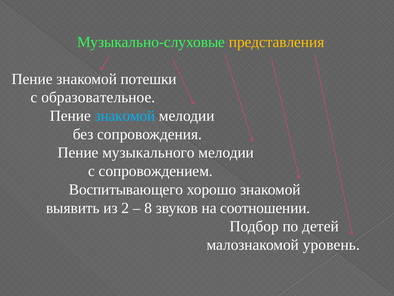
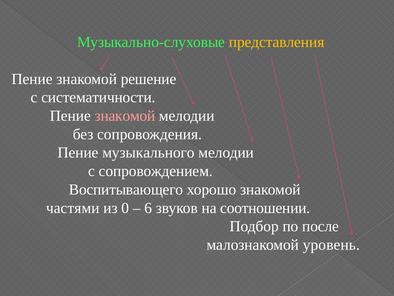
потешки: потешки -> решение
образовательное: образовательное -> систематичности
знакомой at (125, 116) colour: light blue -> pink
выявить: выявить -> частями
2: 2 -> 0
8: 8 -> 6
детей: детей -> после
